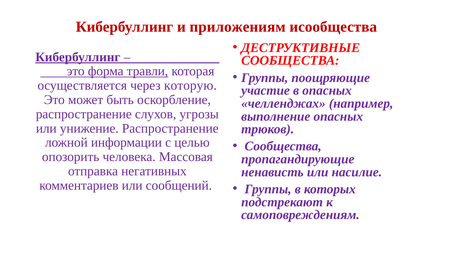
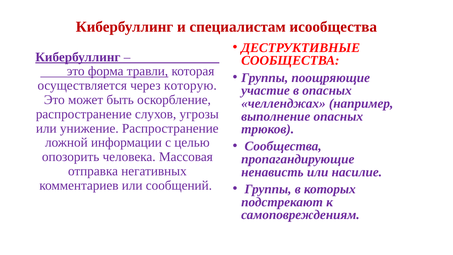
приложениям: приложениям -> специалистам
